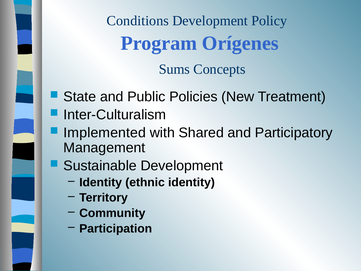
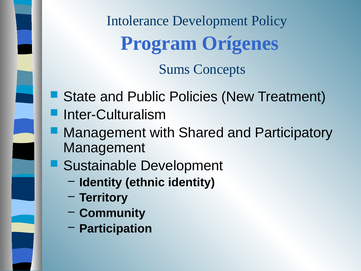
Conditions: Conditions -> Intolerance
Implemented at (105, 133): Implemented -> Management
